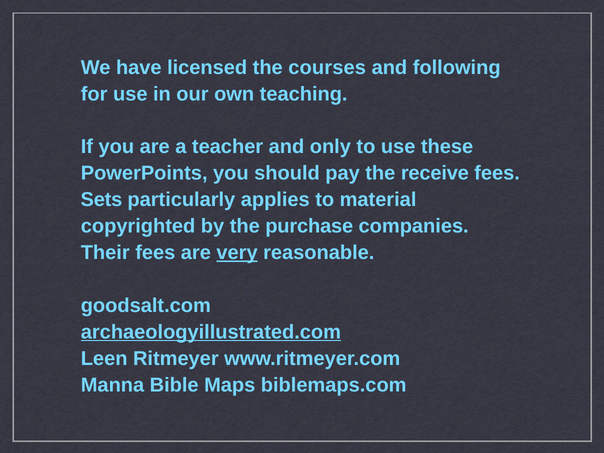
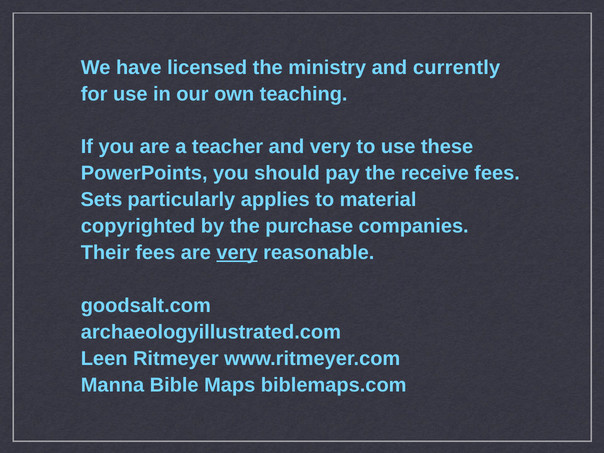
courses: courses -> ministry
following: following -> currently
and only: only -> very
archaeologyillustrated.com underline: present -> none
